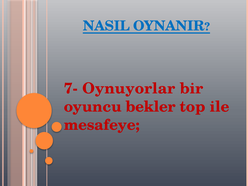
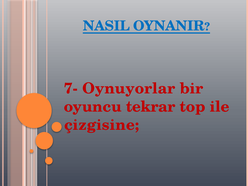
bekler: bekler -> tekrar
mesafeye: mesafeye -> çizgisine
